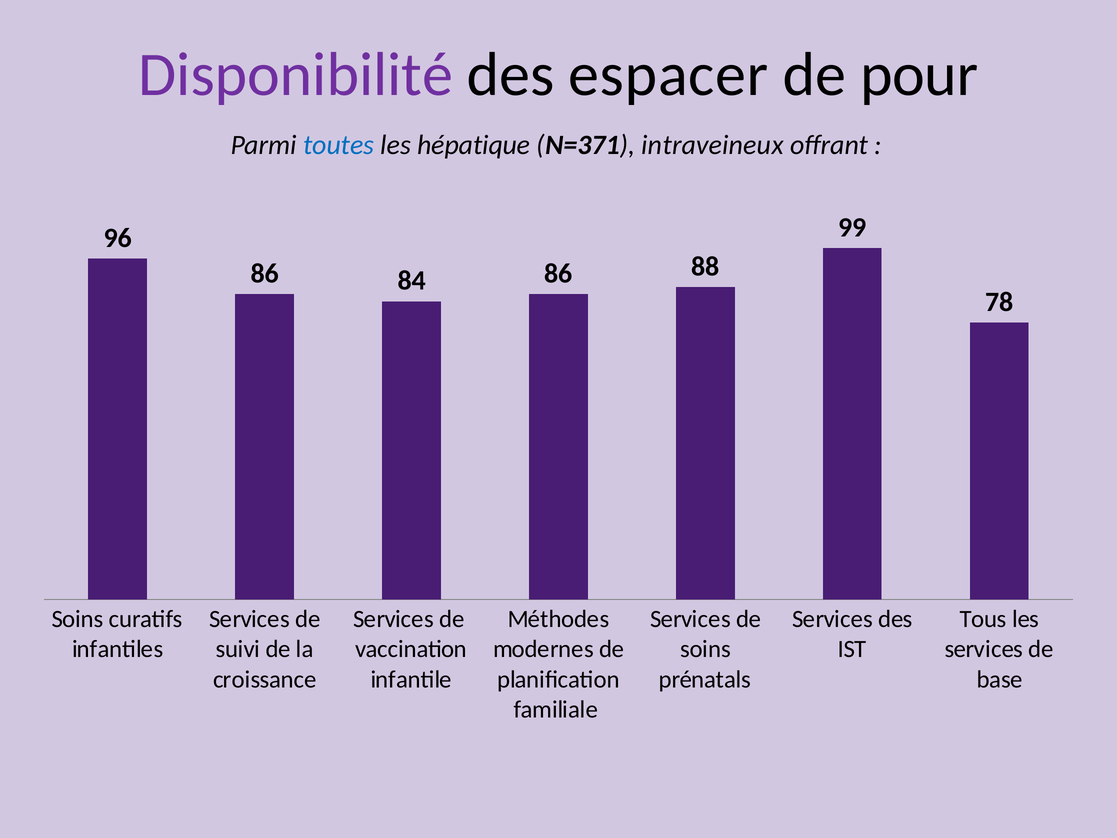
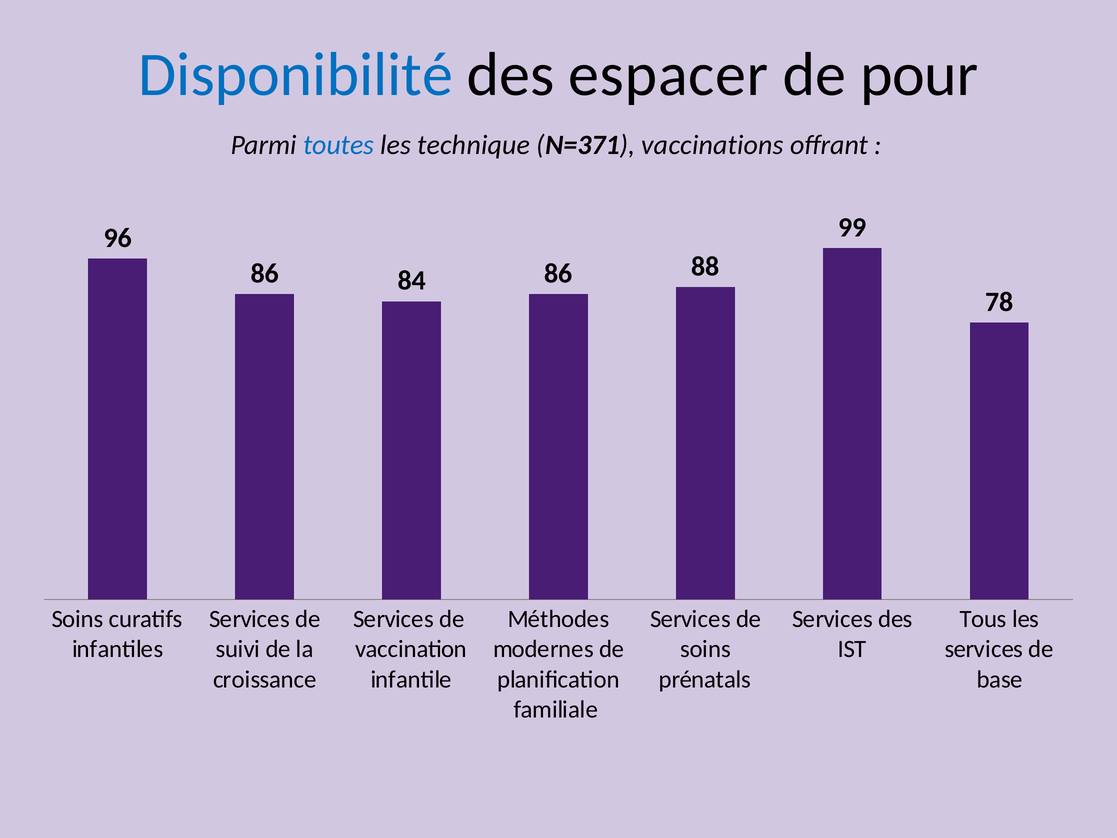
Disponibilité colour: purple -> blue
hépatique: hépatique -> technique
intraveineux: intraveineux -> vaccinations
